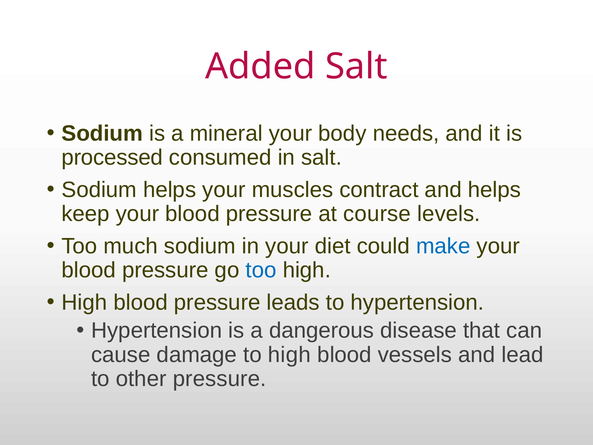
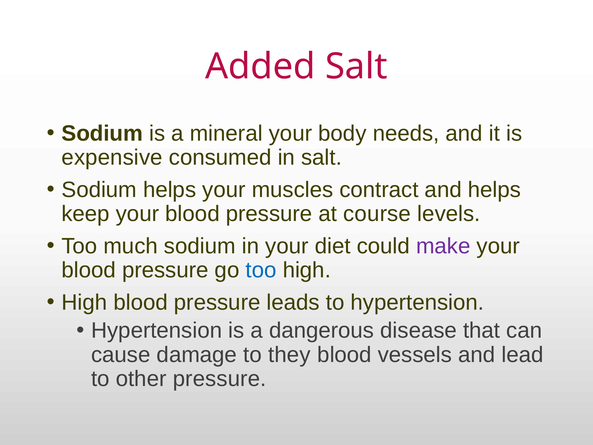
processed: processed -> expensive
make colour: blue -> purple
to high: high -> they
